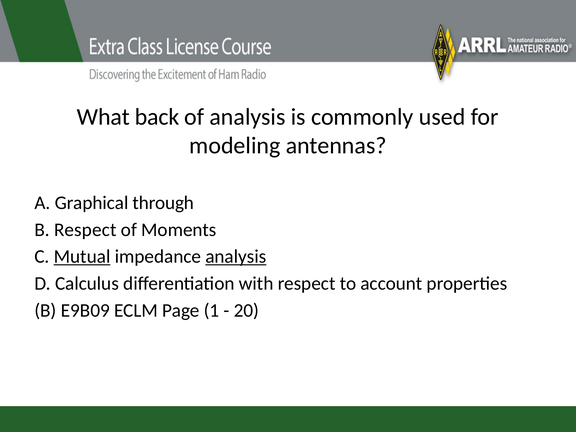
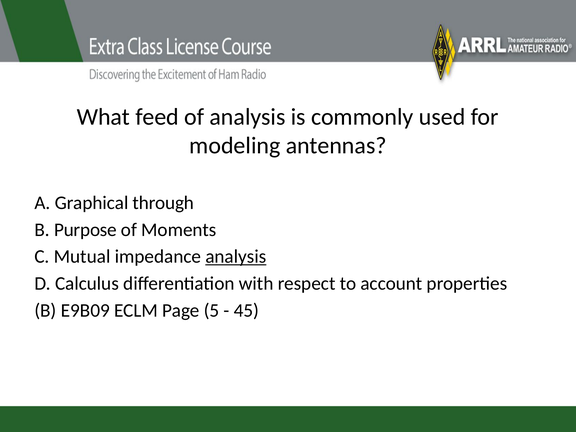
back: back -> feed
B Respect: Respect -> Purpose
Mutual underline: present -> none
1: 1 -> 5
20: 20 -> 45
